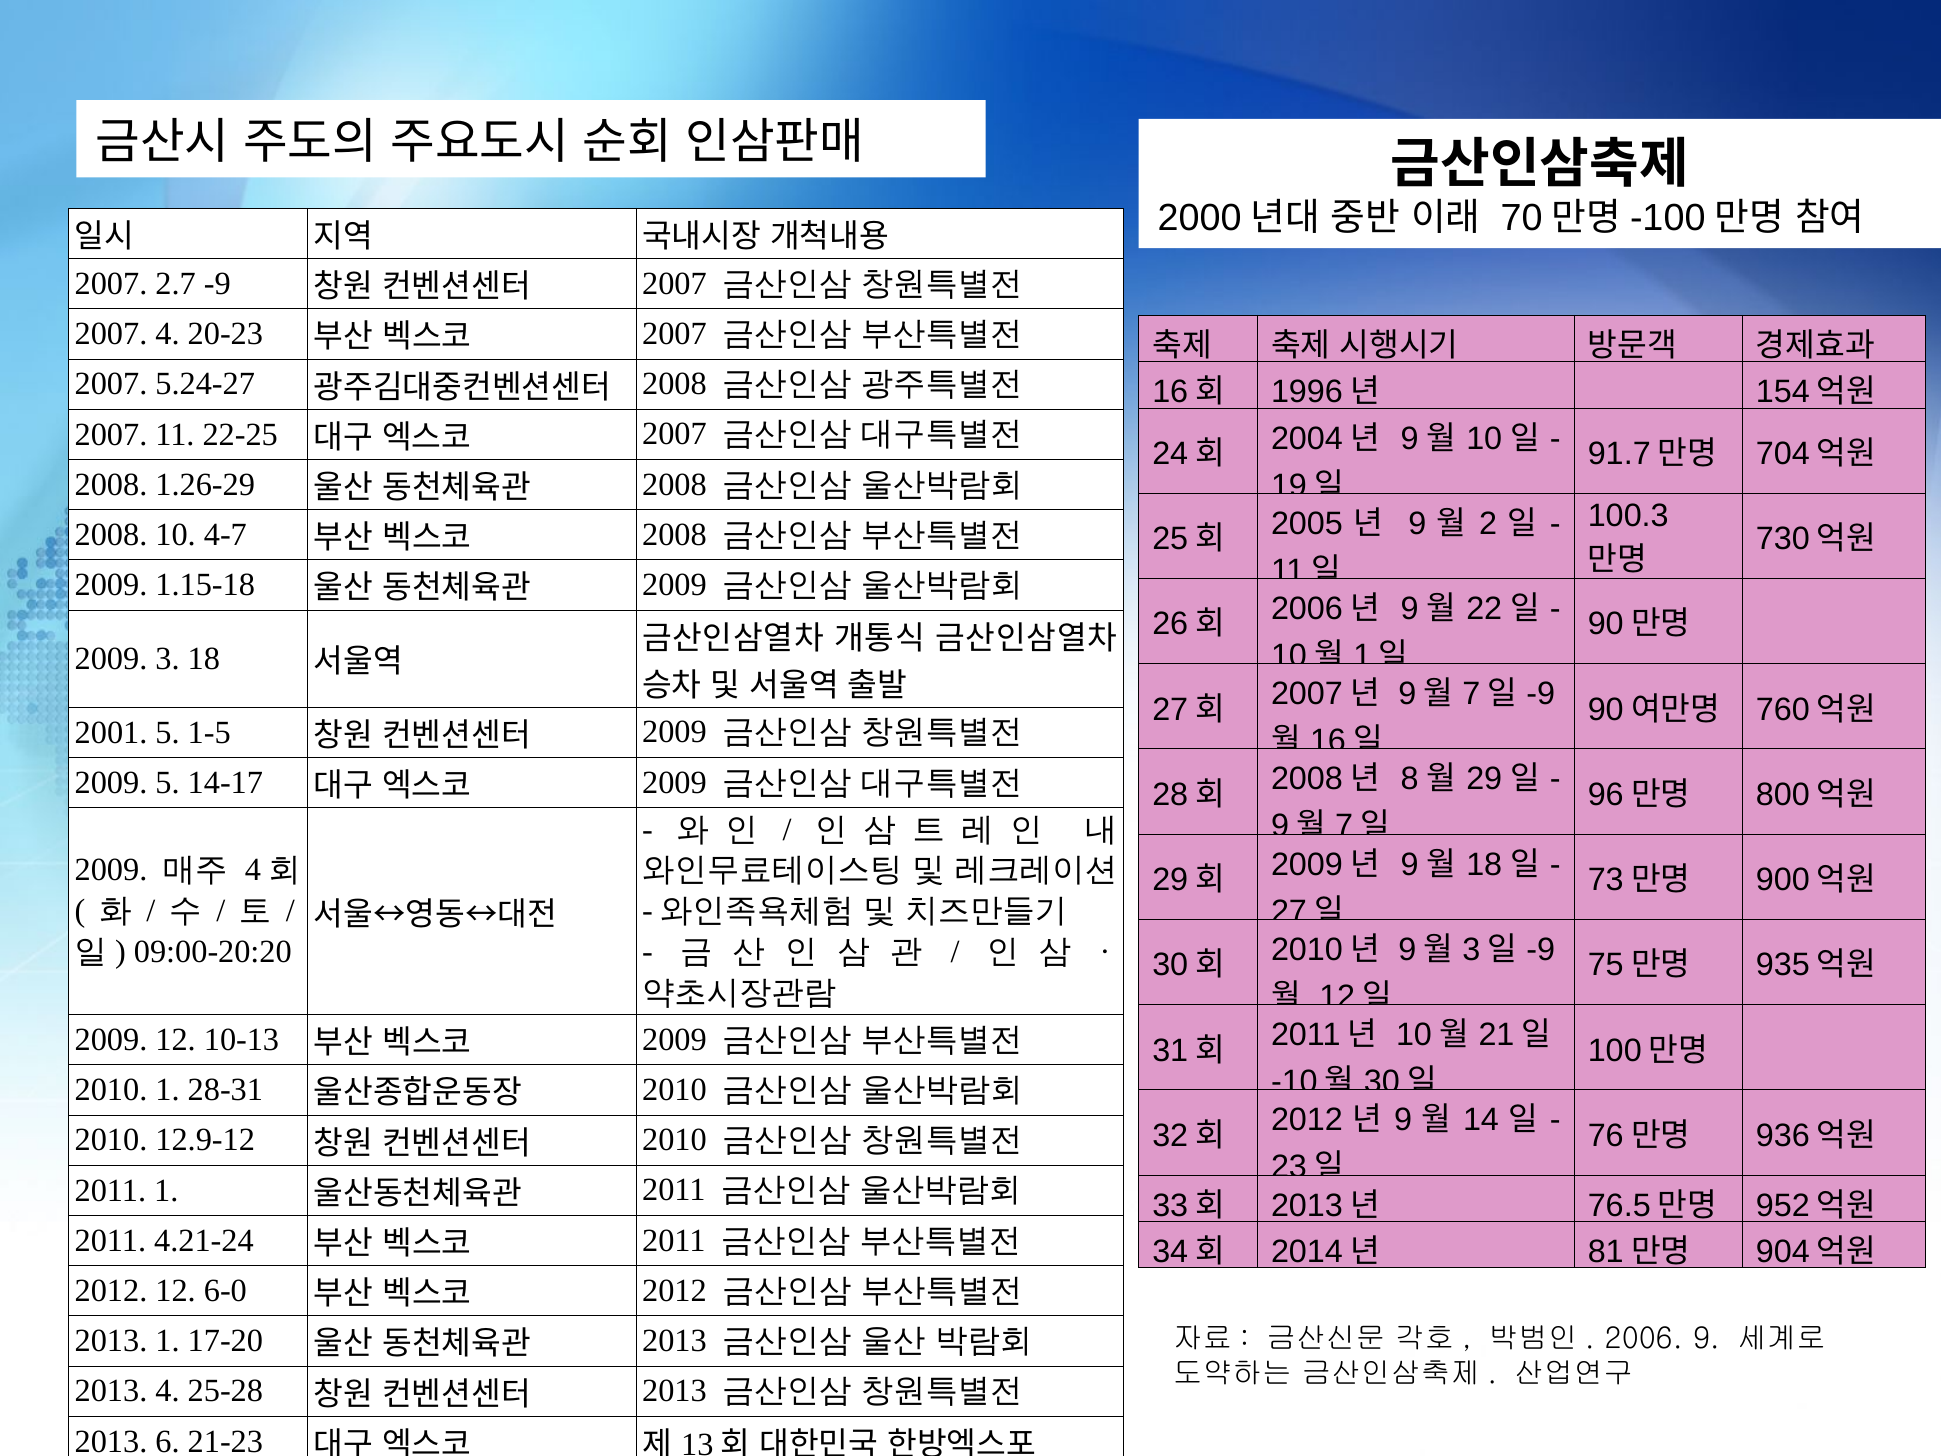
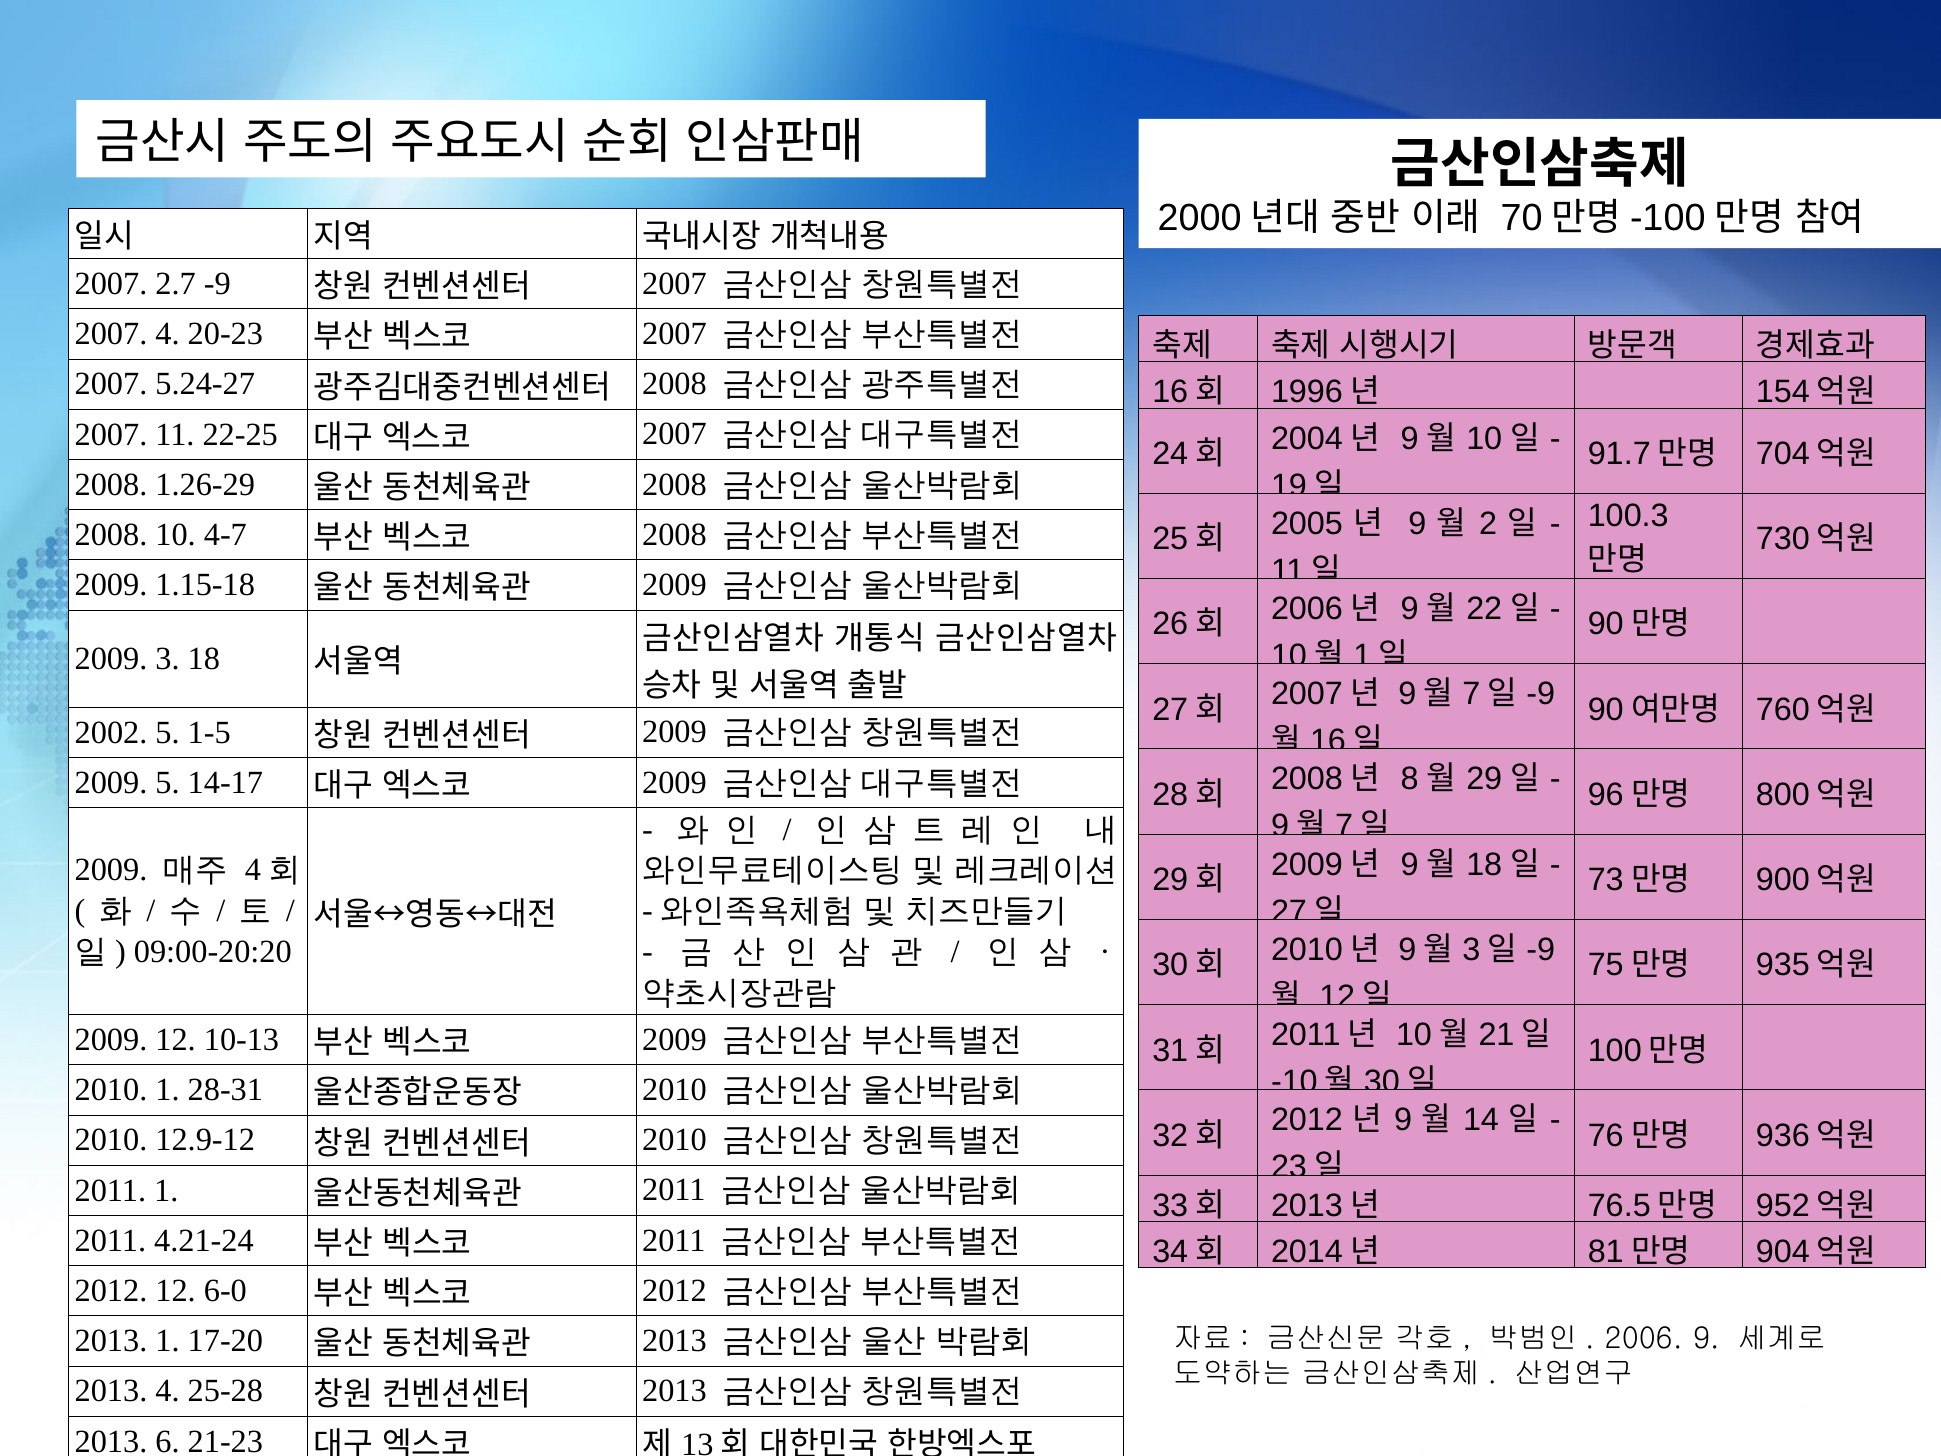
2001: 2001 -> 2002
